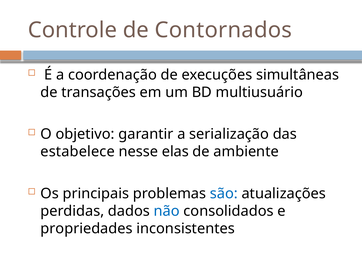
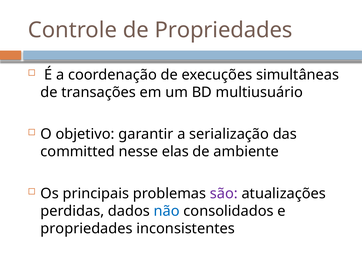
de Contornados: Contornados -> Propriedades
estabelece: estabelece -> committed
são colour: blue -> purple
